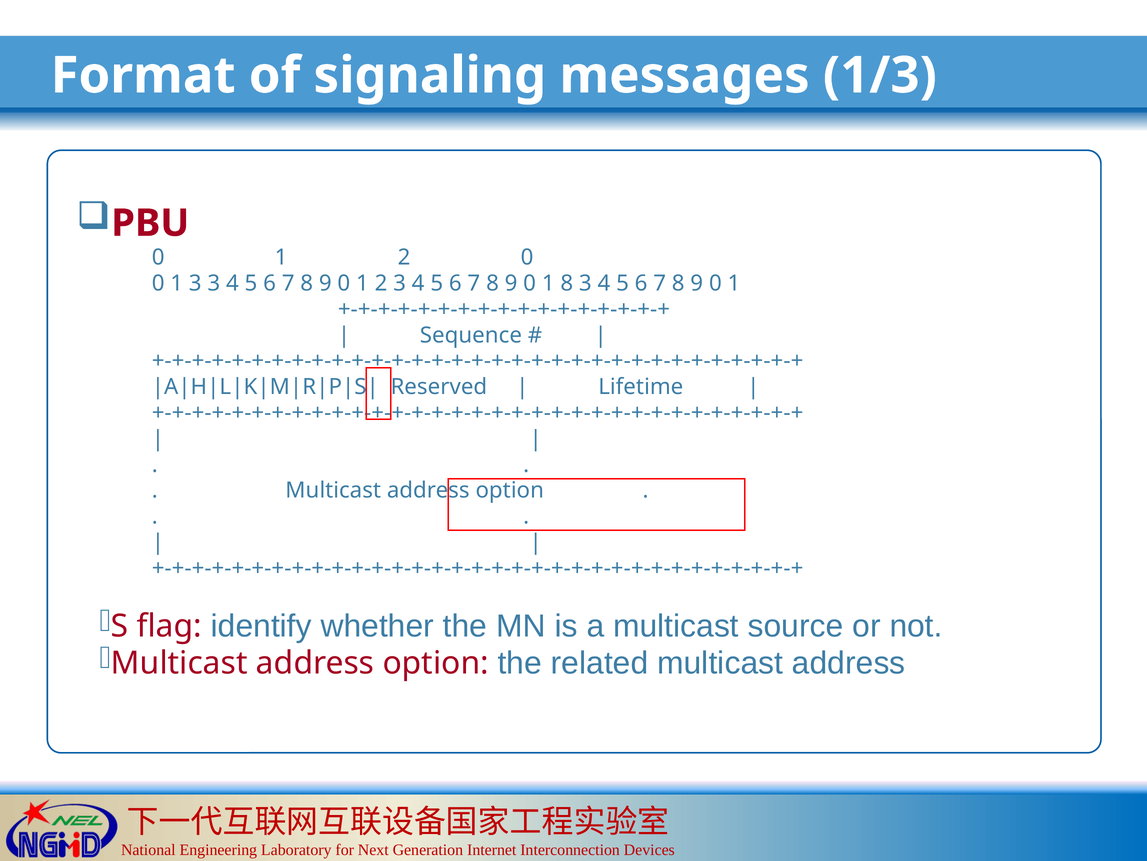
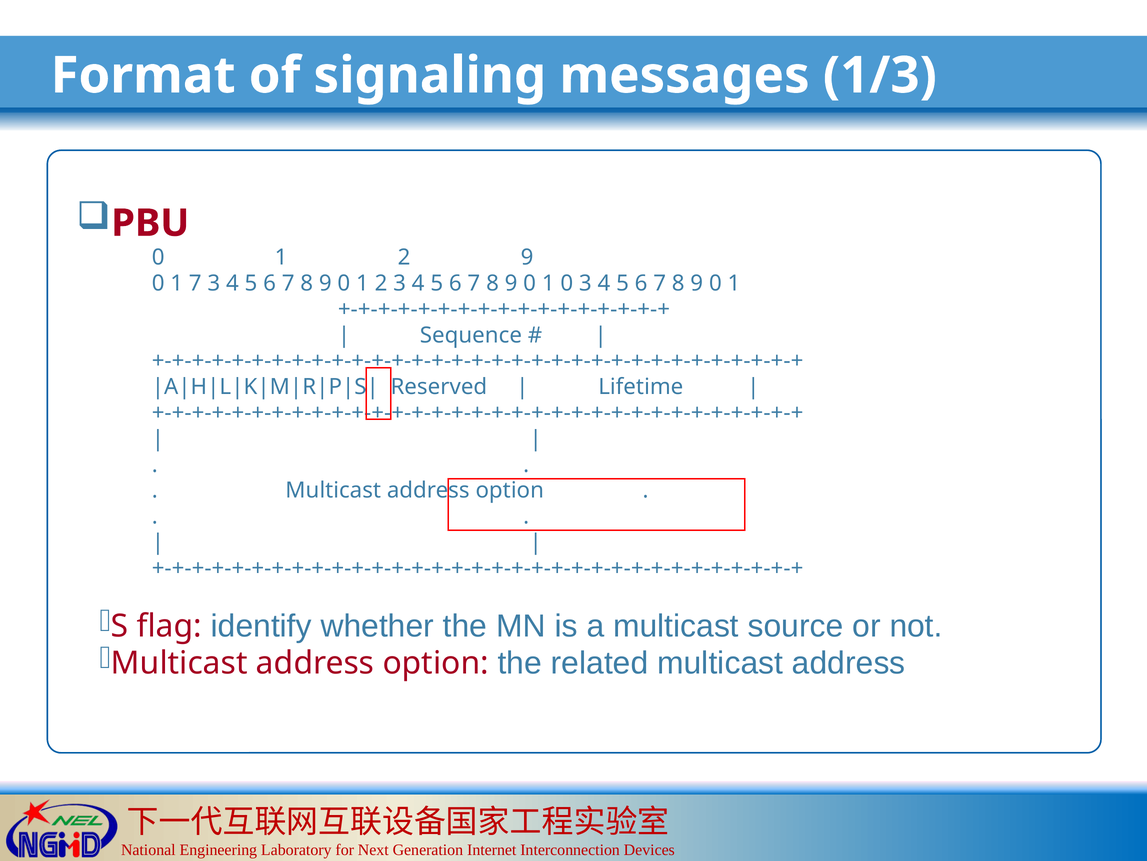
2 0: 0 -> 9
1 3: 3 -> 7
1 8: 8 -> 0
